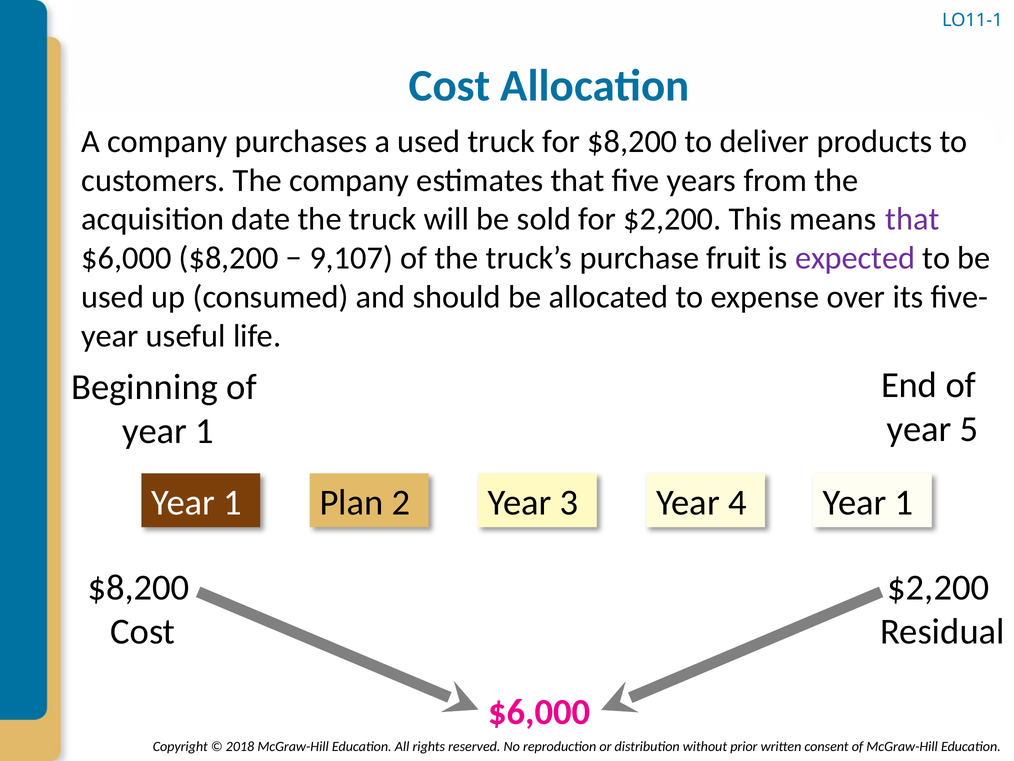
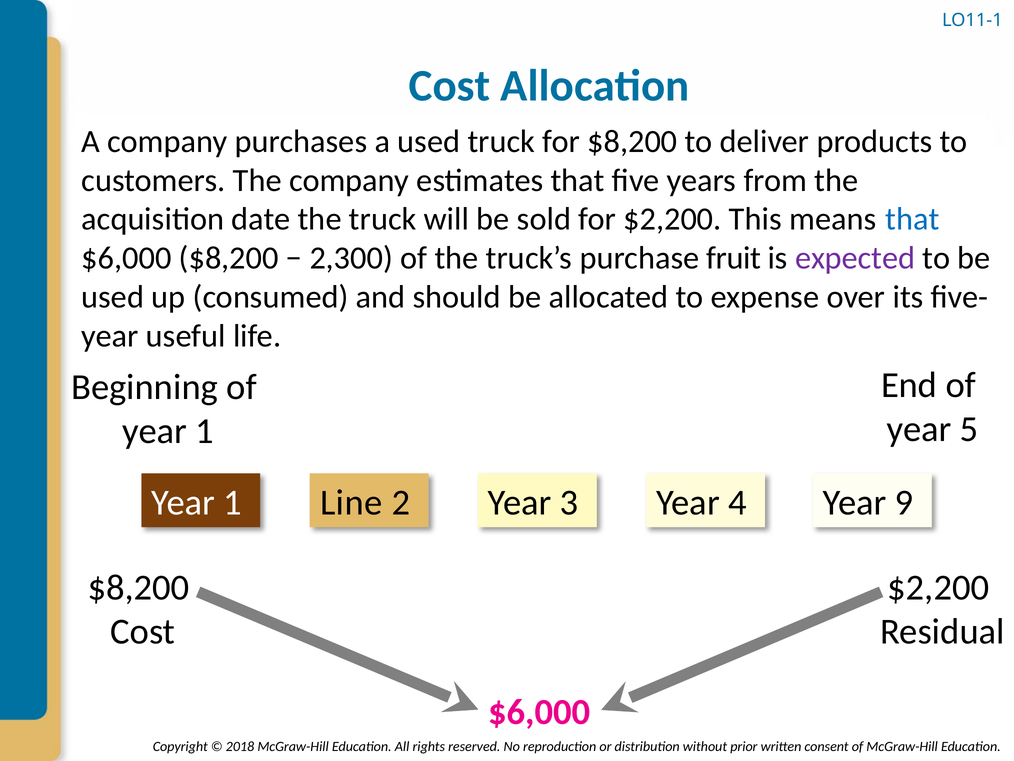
that at (912, 219) colour: purple -> blue
9,107: 9,107 -> 2,300
Plan: Plan -> Line
4 Year 1: 1 -> 9
